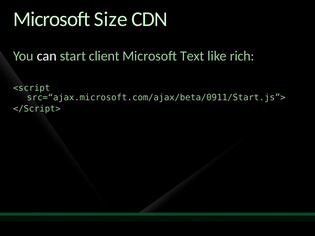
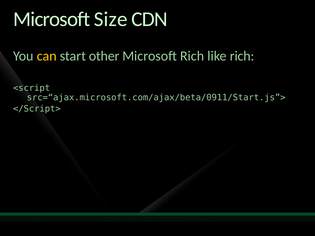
can colour: white -> yellow
client: client -> other
Microsoft Text: Text -> Rich
